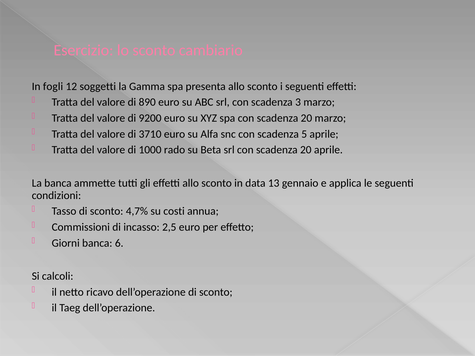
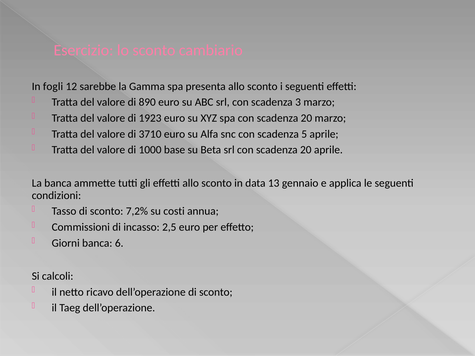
soggetti: soggetti -> sarebbe
9200: 9200 -> 1923
rado: rado -> base
4,7%: 4,7% -> 7,2%
